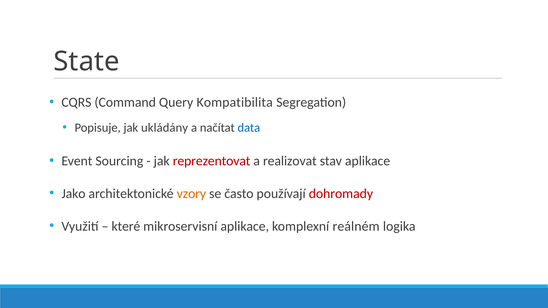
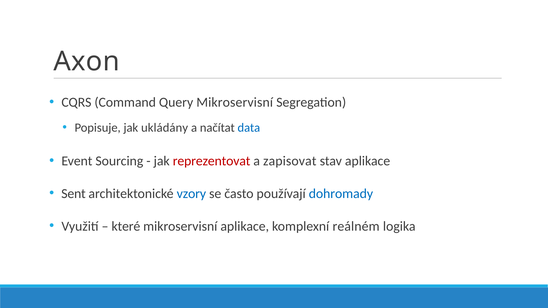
State: State -> Axon
Query Kompatibilita: Kompatibilita -> Mikroservisní
realizovat: realizovat -> zapisovat
Jako: Jako -> Sent
vzory colour: orange -> blue
dohromady colour: red -> blue
